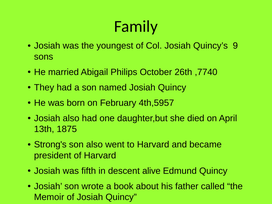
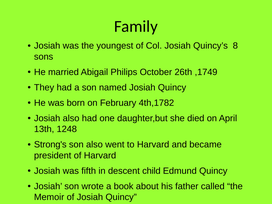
9: 9 -> 8
,7740: ,7740 -> ,1749
4th,5957: 4th,5957 -> 4th,1782
1875: 1875 -> 1248
alive: alive -> child
